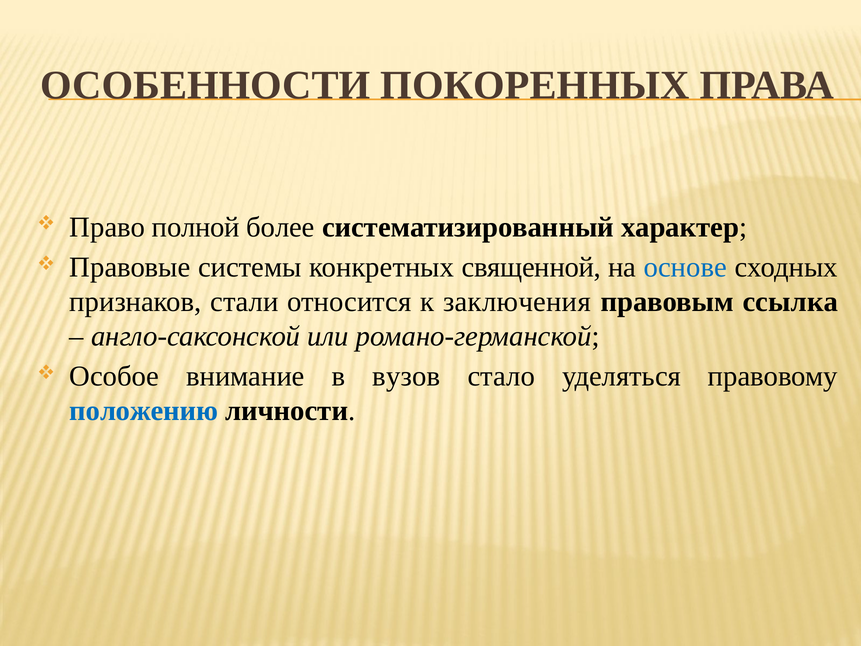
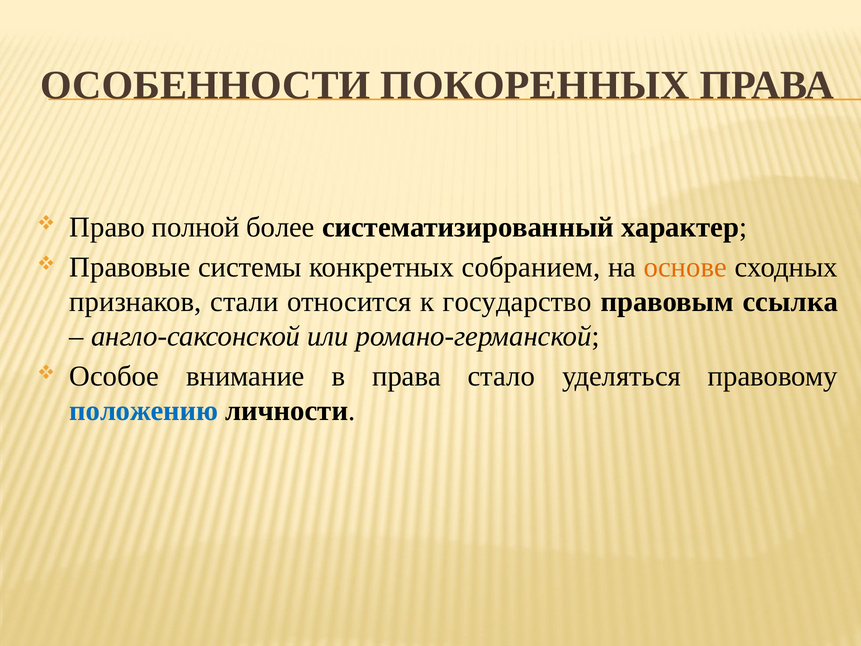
священной: священной -> собранием
основе colour: blue -> orange
заключения: заключения -> государство
в вузов: вузов -> права
